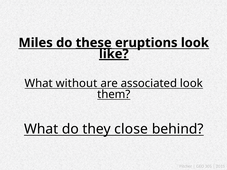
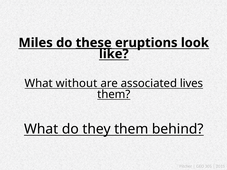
like underline: present -> none
associated look: look -> lives
they close: close -> them
